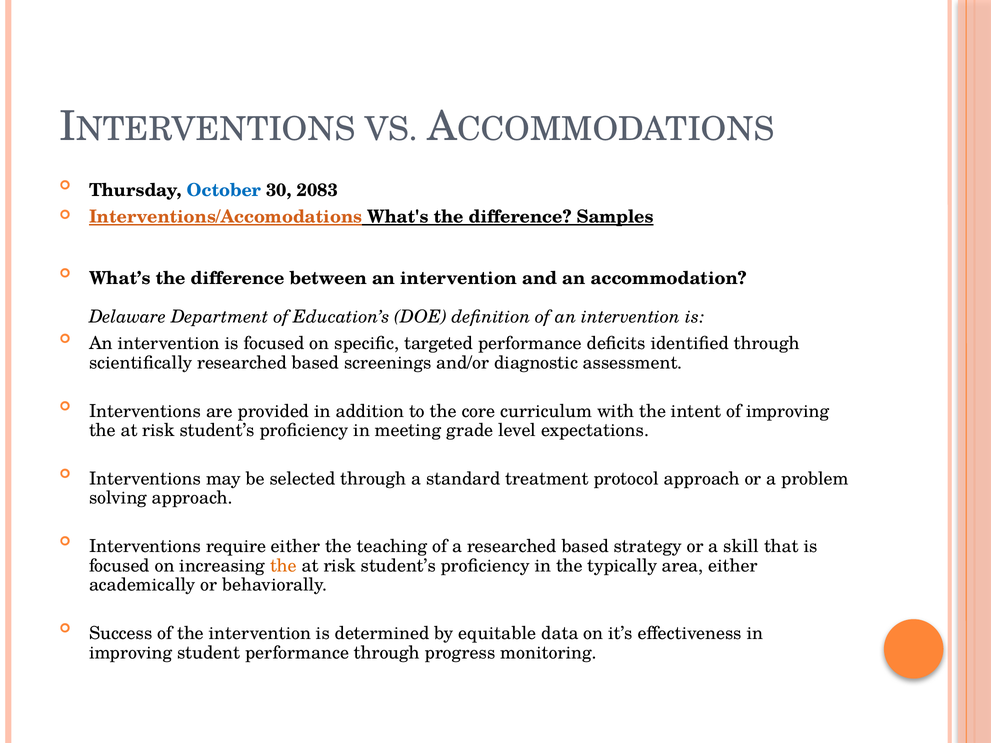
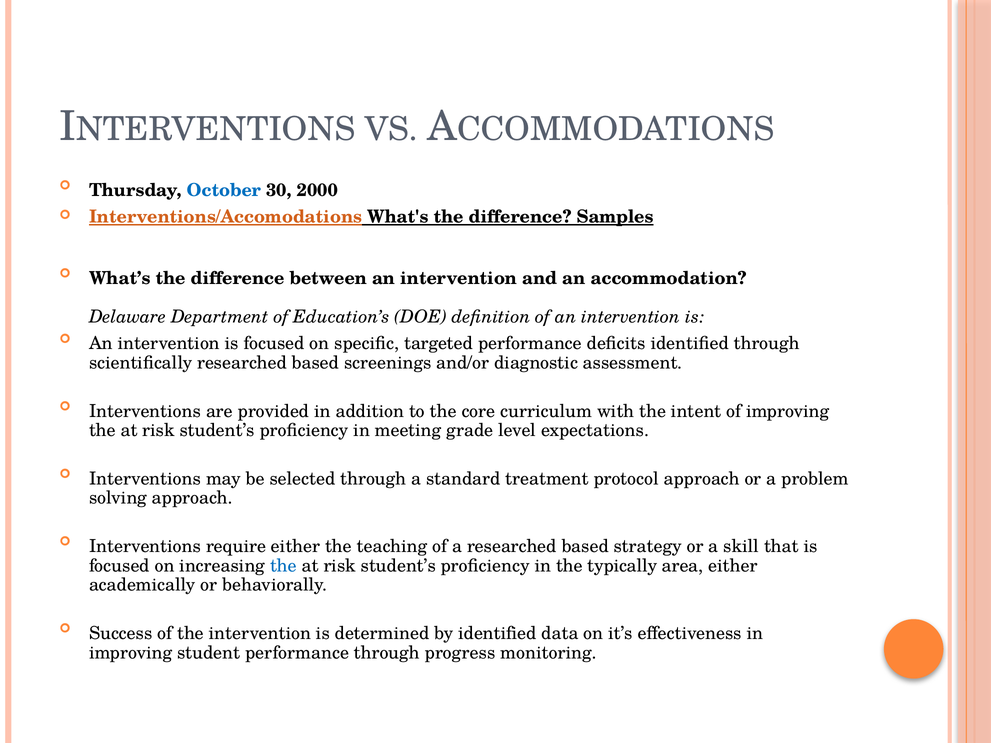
2083: 2083 -> 2000
the at (283, 566) colour: orange -> blue
by equitable: equitable -> identified
